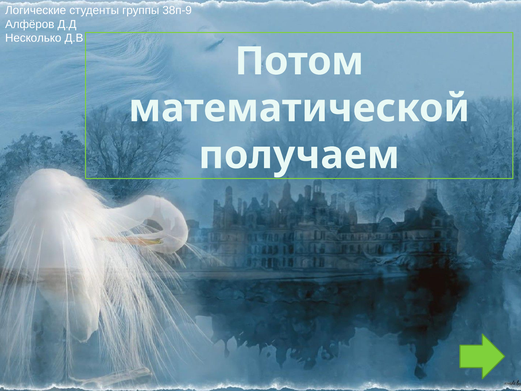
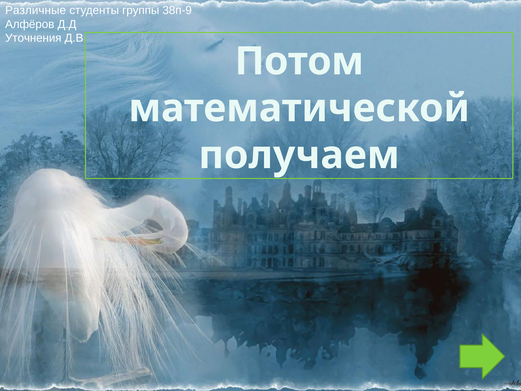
Логические: Логические -> Различные
Несколько: Несколько -> Уточнения
